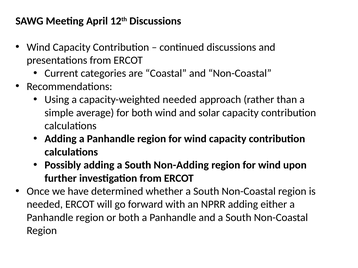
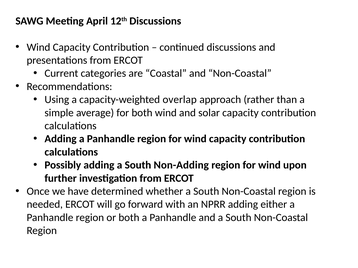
capacity-weighted needed: needed -> overlap
